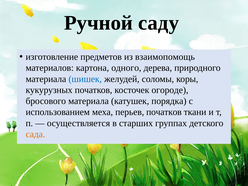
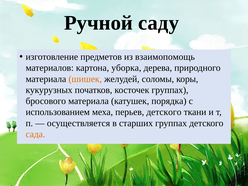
одного: одного -> уборка
шишек colour: blue -> orange
косточек огороде: огороде -> группах
перьев початков: початков -> детского
